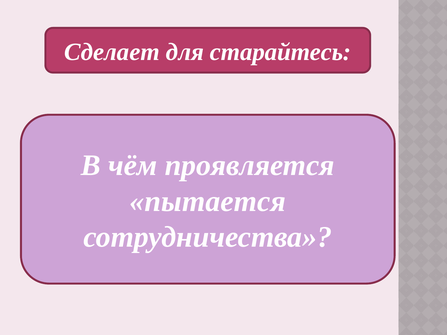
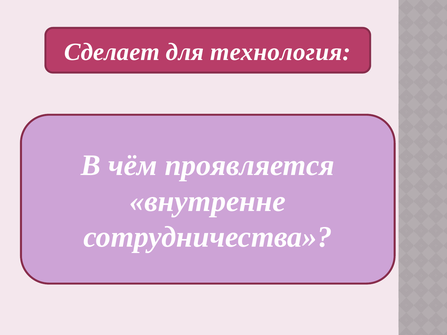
старайтесь: старайтесь -> технология
пытается: пытается -> внутренне
